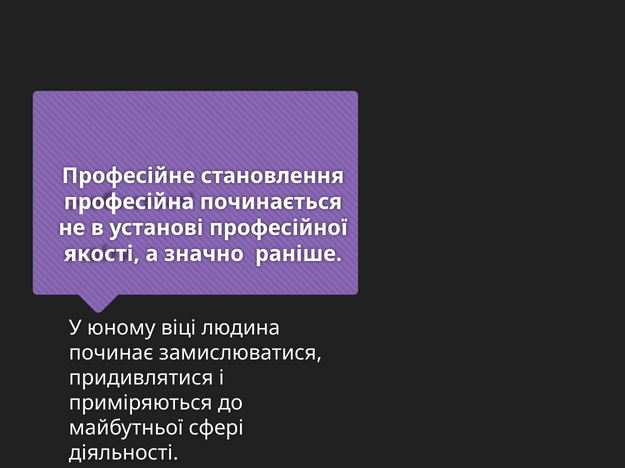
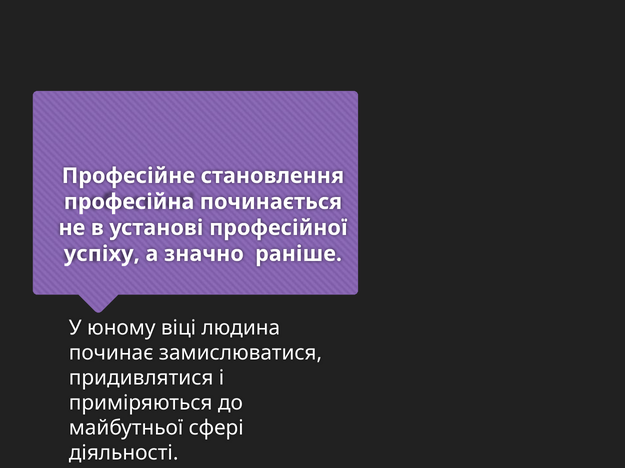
якості: якості -> успіху
